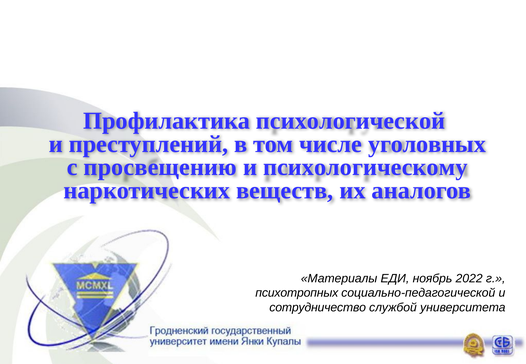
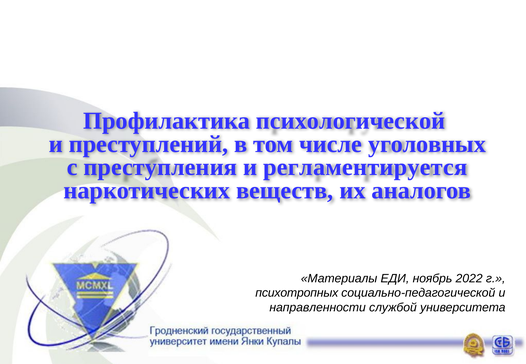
просвещению: просвещению -> преступления
психологическому: психологическому -> регламентируется
сотрудничество: сотрудничество -> направленности
